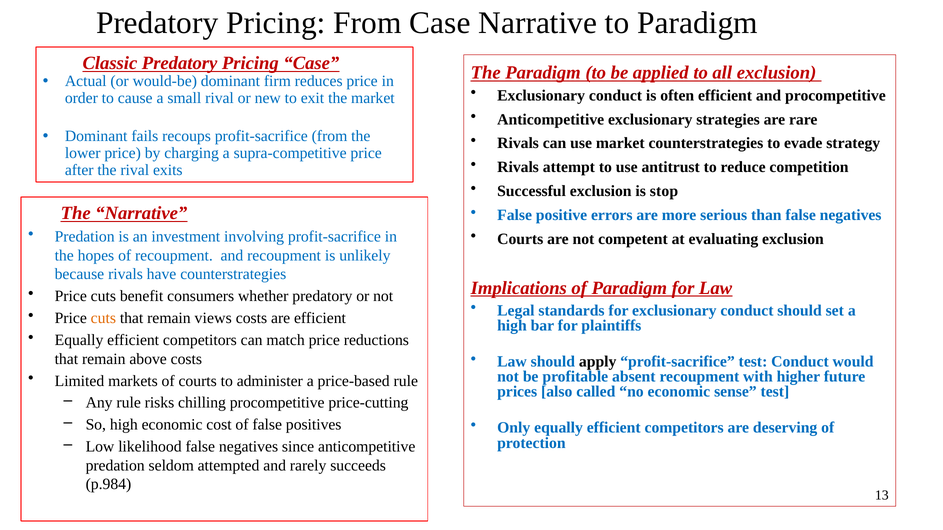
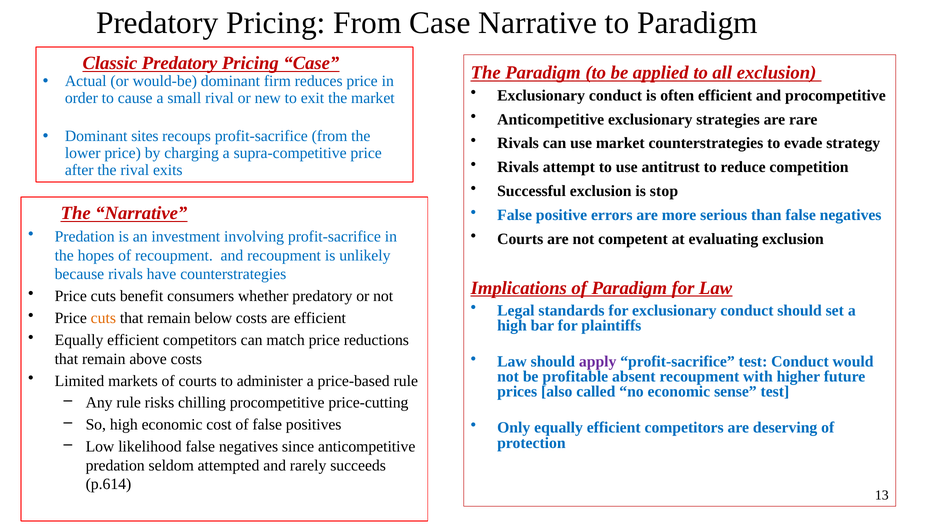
fails: fails -> sites
views: views -> below
apply colour: black -> purple
p.984: p.984 -> p.614
